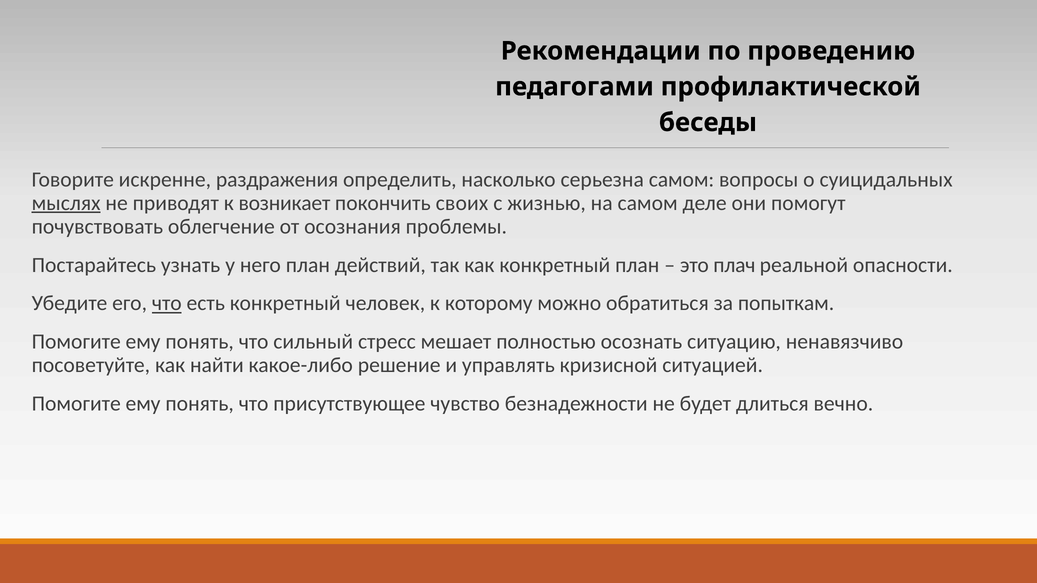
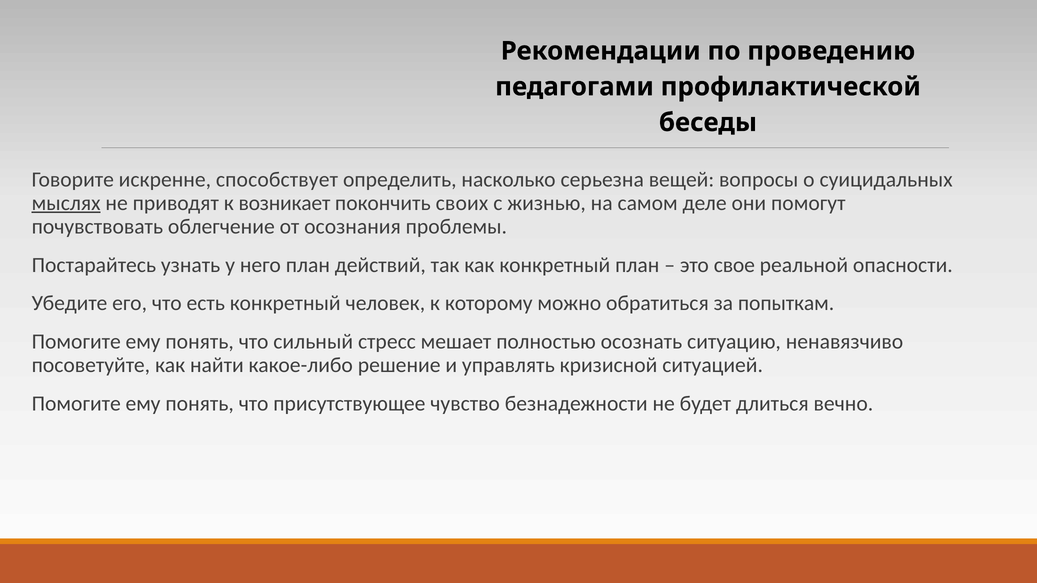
раздражения: раздражения -> способствует
серьезна самом: самом -> вещей
плач: плач -> свое
что at (167, 304) underline: present -> none
